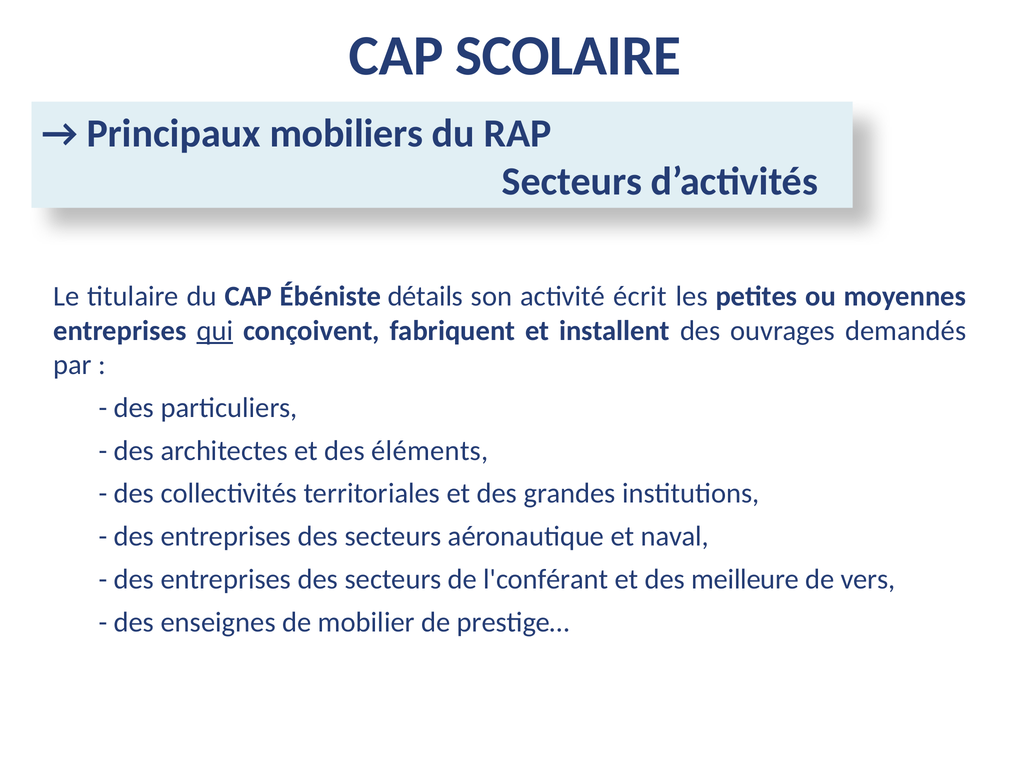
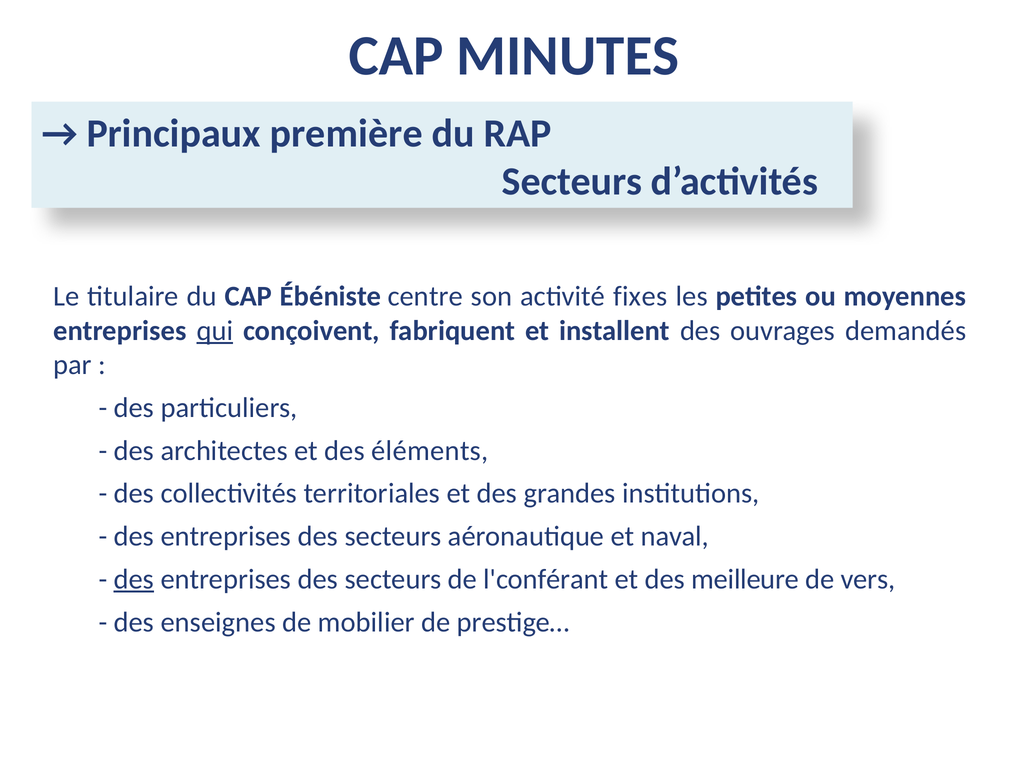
SCOLAIRE: SCOLAIRE -> MINUTES
mobiliers: mobiliers -> première
détails: détails -> centre
écrit: écrit -> fixes
des at (134, 579) underline: none -> present
